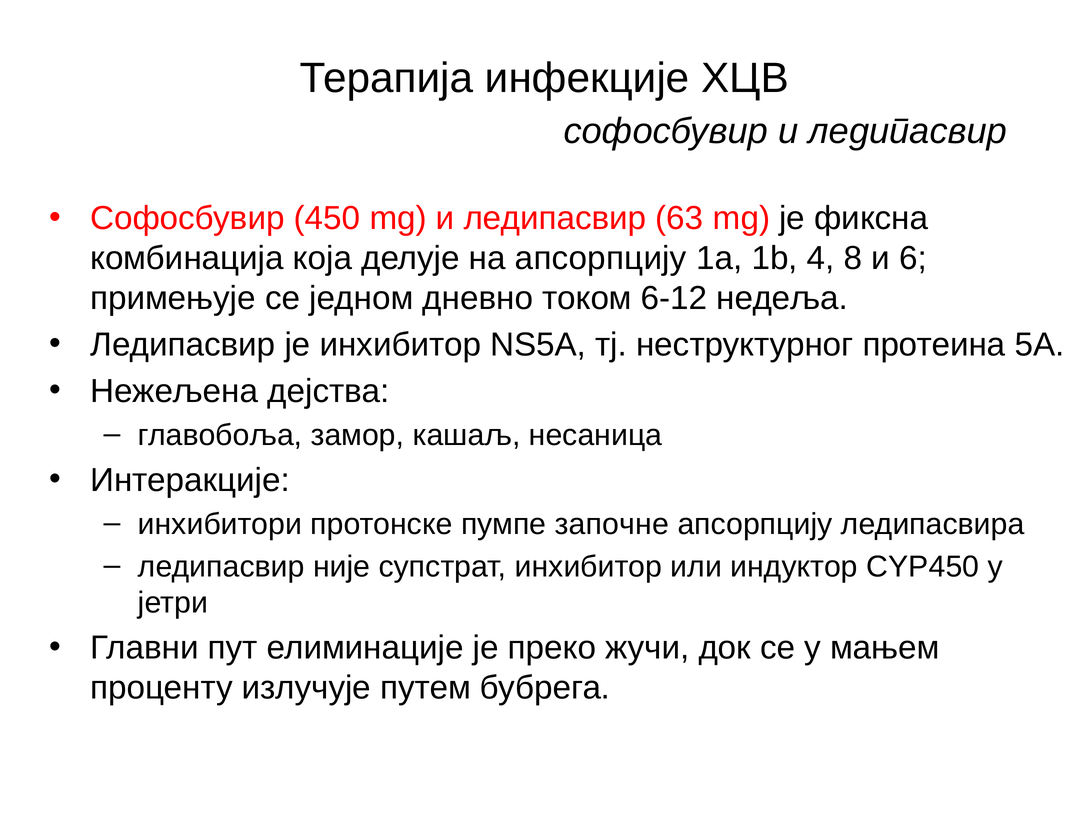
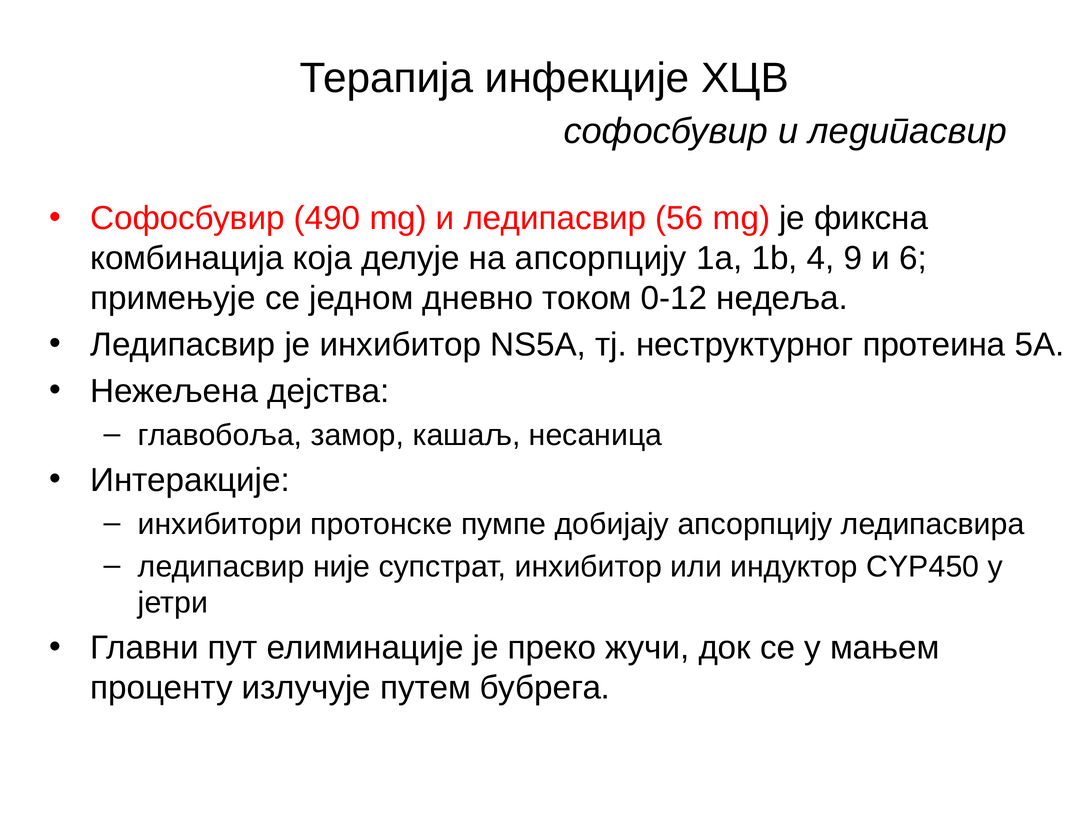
450: 450 -> 490
63: 63 -> 56
8: 8 -> 9
6-12: 6-12 -> 0-12
започне: започне -> добијају
